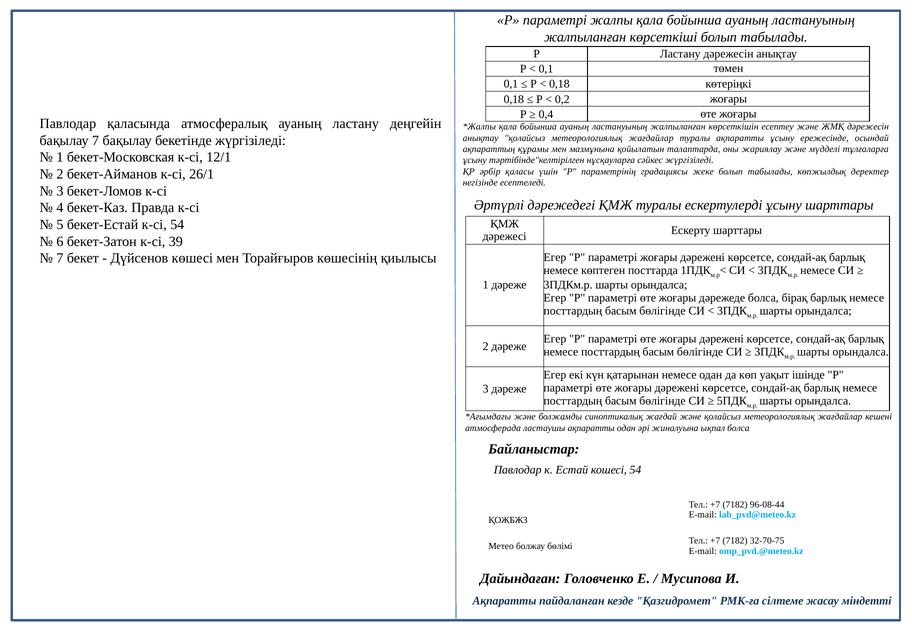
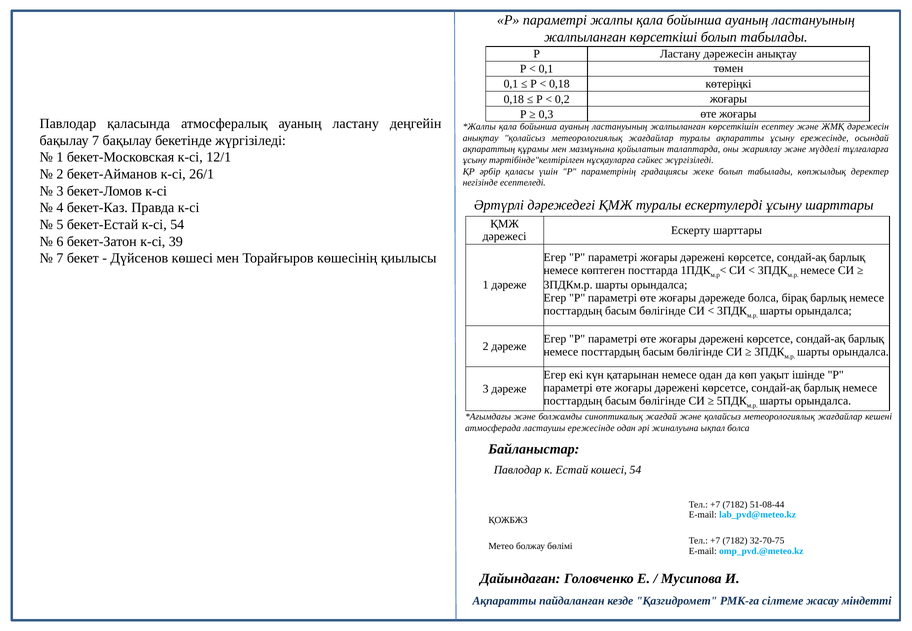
0,4: 0,4 -> 0,3
ластаушы ақпаратты: ақпаратты -> ережесінде
96-08-44: 96-08-44 -> 51-08-44
